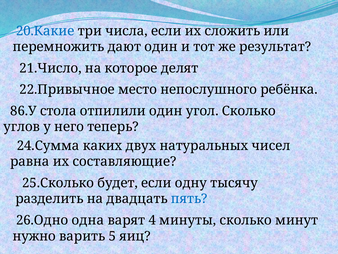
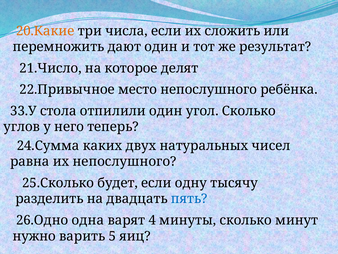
20.Какие colour: blue -> orange
86.У: 86.У -> 33.У
их составляющие: составляющие -> непослушного
